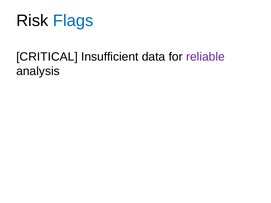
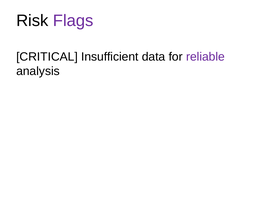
Flags colour: blue -> purple
